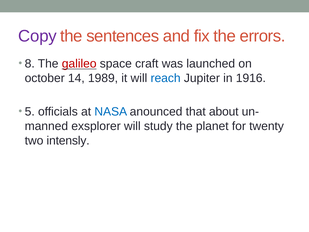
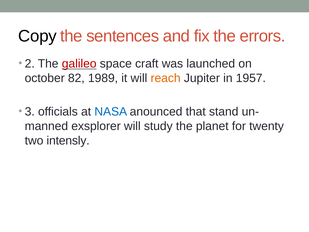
Copy colour: purple -> black
8: 8 -> 2
14: 14 -> 82
reach colour: blue -> orange
1916: 1916 -> 1957
5: 5 -> 3
about: about -> stand
